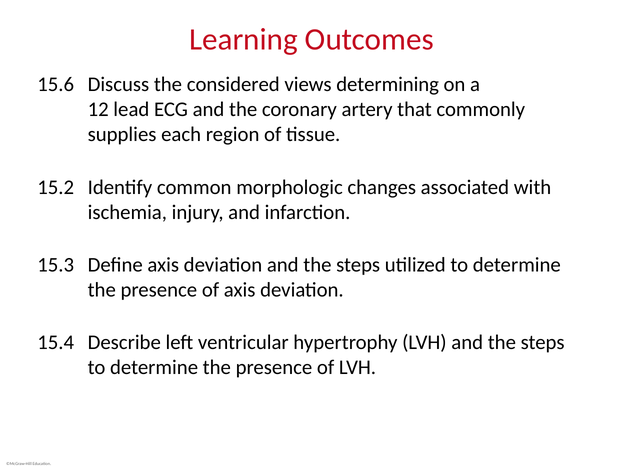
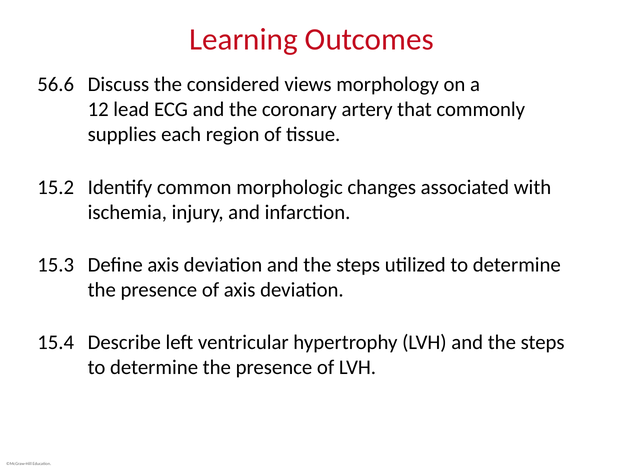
15.6: 15.6 -> 56.6
determining: determining -> morphology
